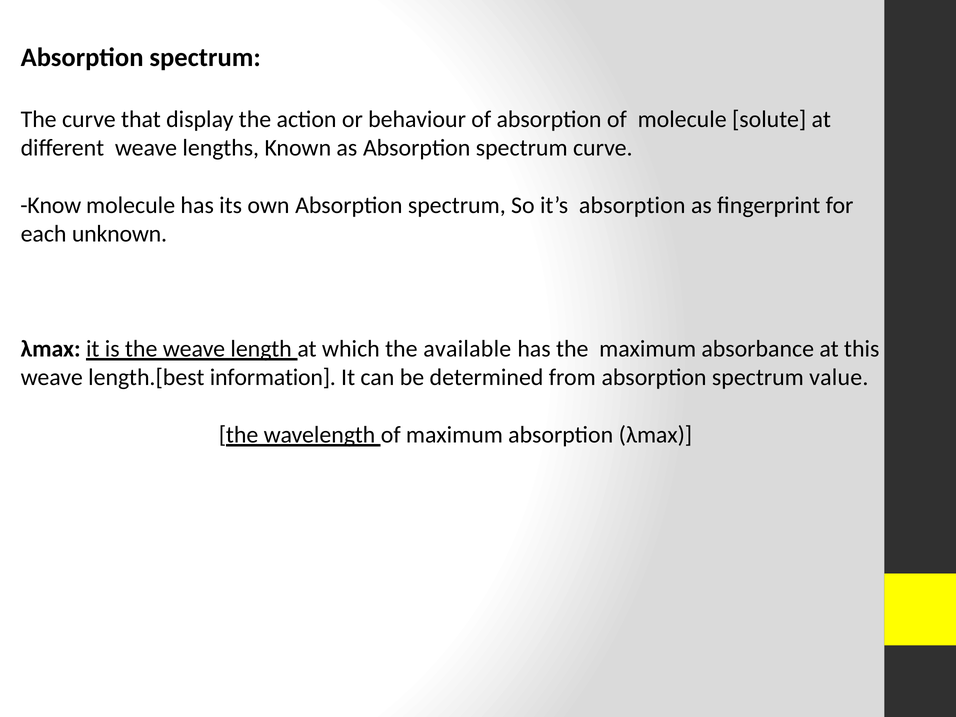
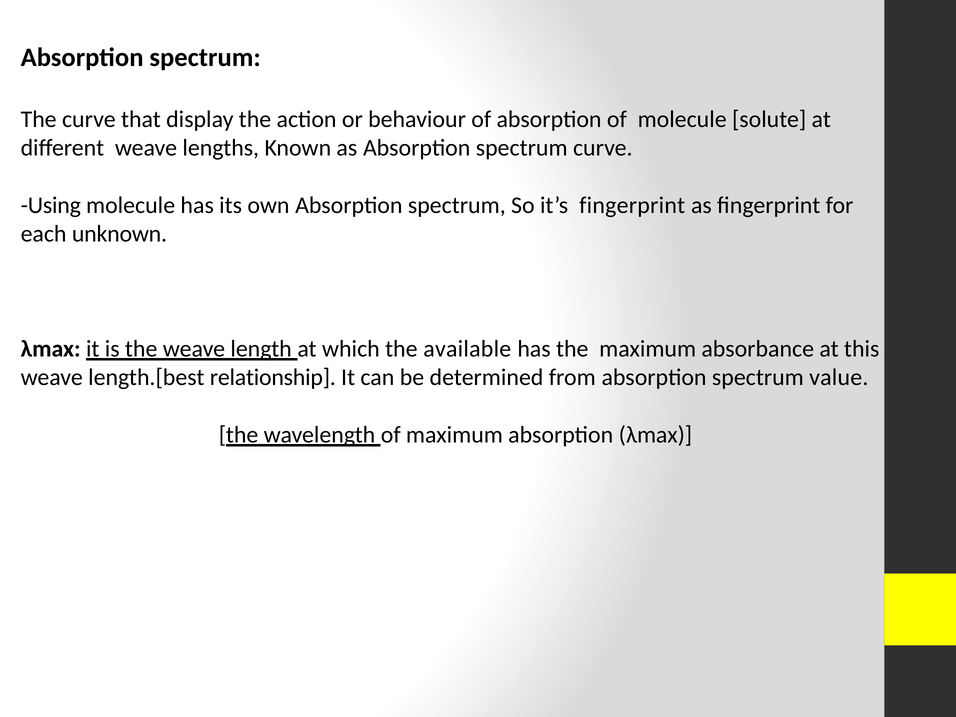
Know: Know -> Using
it’s absorption: absorption -> fingerprint
information: information -> relationship
